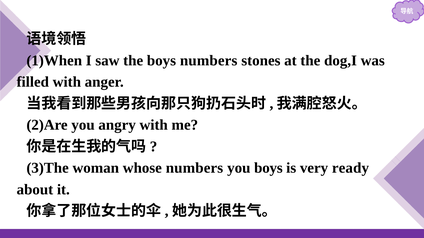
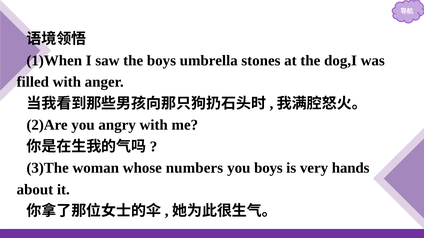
boys numbers: numbers -> umbrella
ready: ready -> hands
